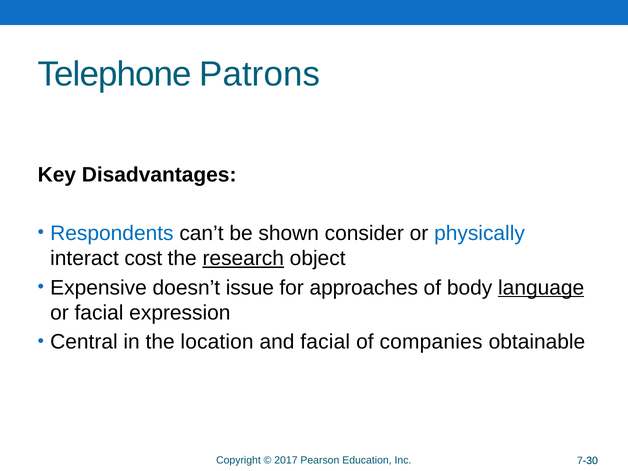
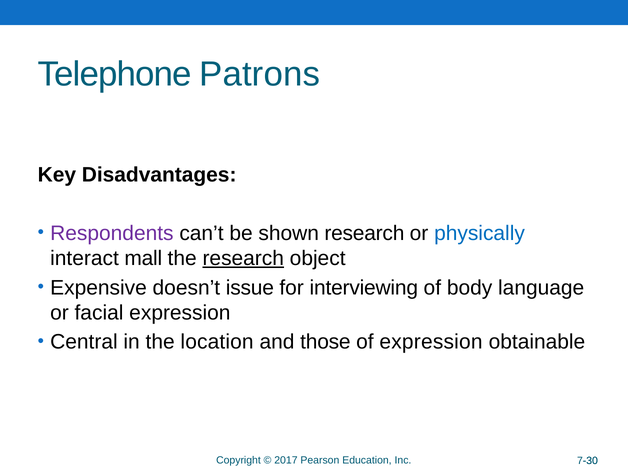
Respondents colour: blue -> purple
shown consider: consider -> research
cost: cost -> mall
approaches: approaches -> interviewing
language underline: present -> none
and facial: facial -> those
of companies: companies -> expression
